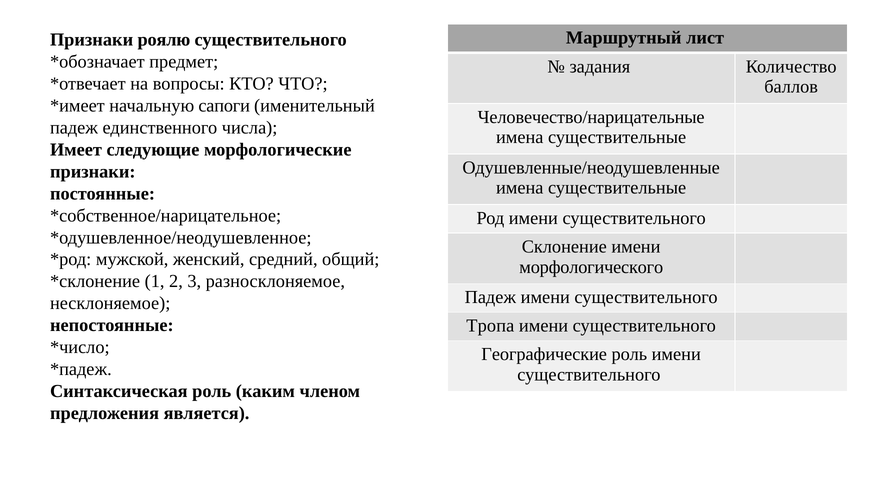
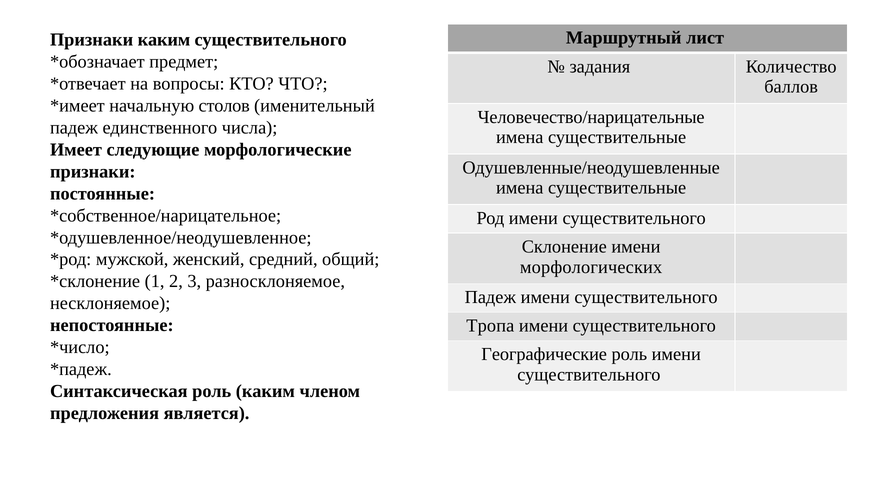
Признаки роялю: роялю -> каким
сапоги: сапоги -> столов
морфологического: морфологического -> морфологических
